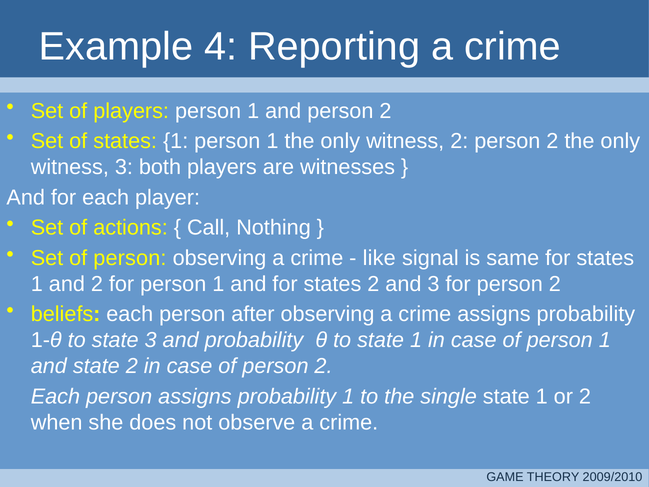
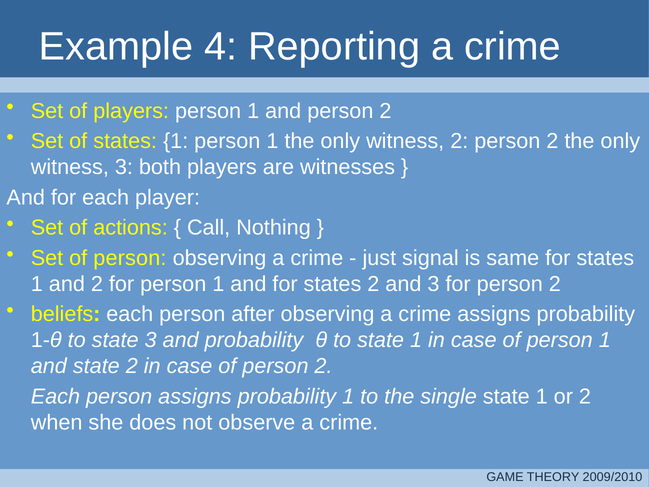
like: like -> just
